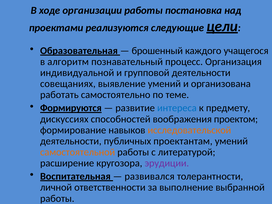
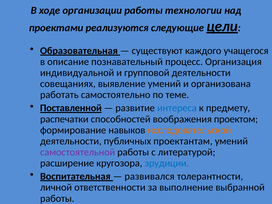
постановка: постановка -> технологии
брошенный: брошенный -> существуют
алгоритм: алгоритм -> описание
Формируются: Формируются -> Поставленной
дискуссиях: дискуссиях -> распечатки
самостоятельной colour: orange -> purple
эрудиции colour: purple -> blue
